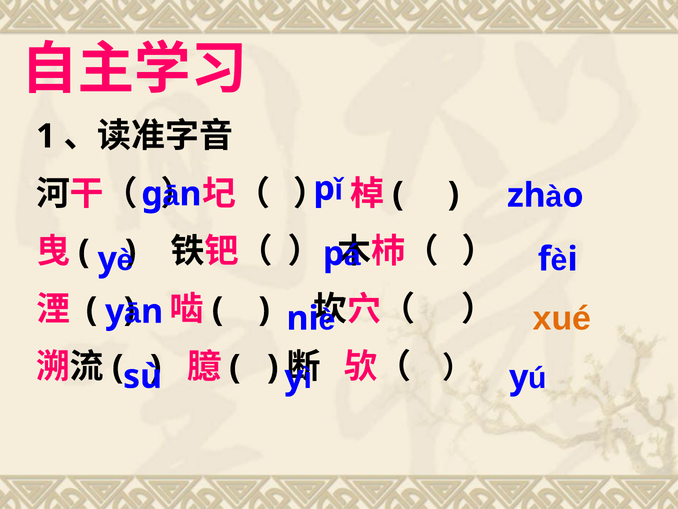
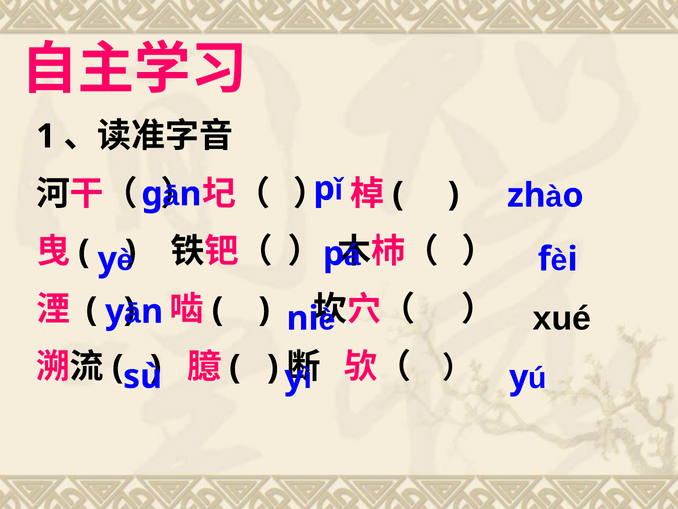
xué colour: orange -> black
